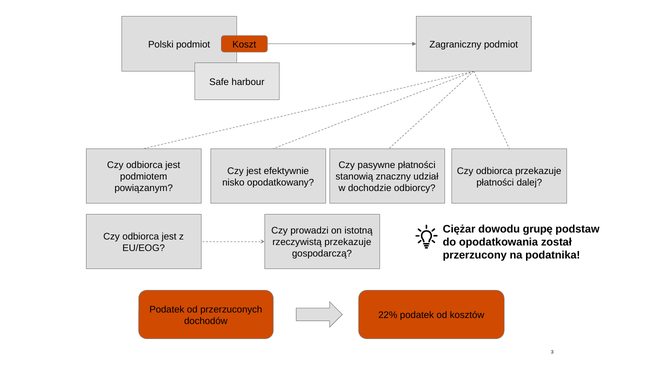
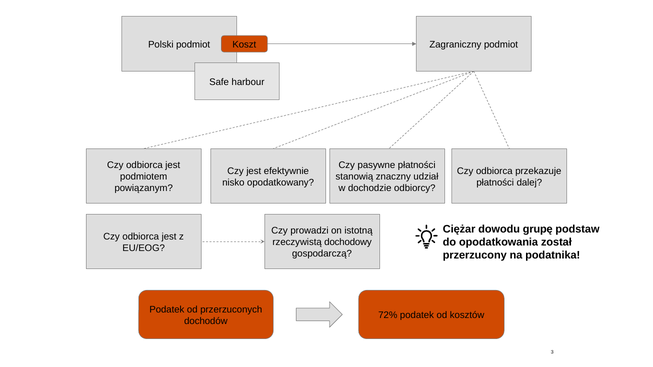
rzeczywistą przekazuje: przekazuje -> dochodowy
22%: 22% -> 72%
